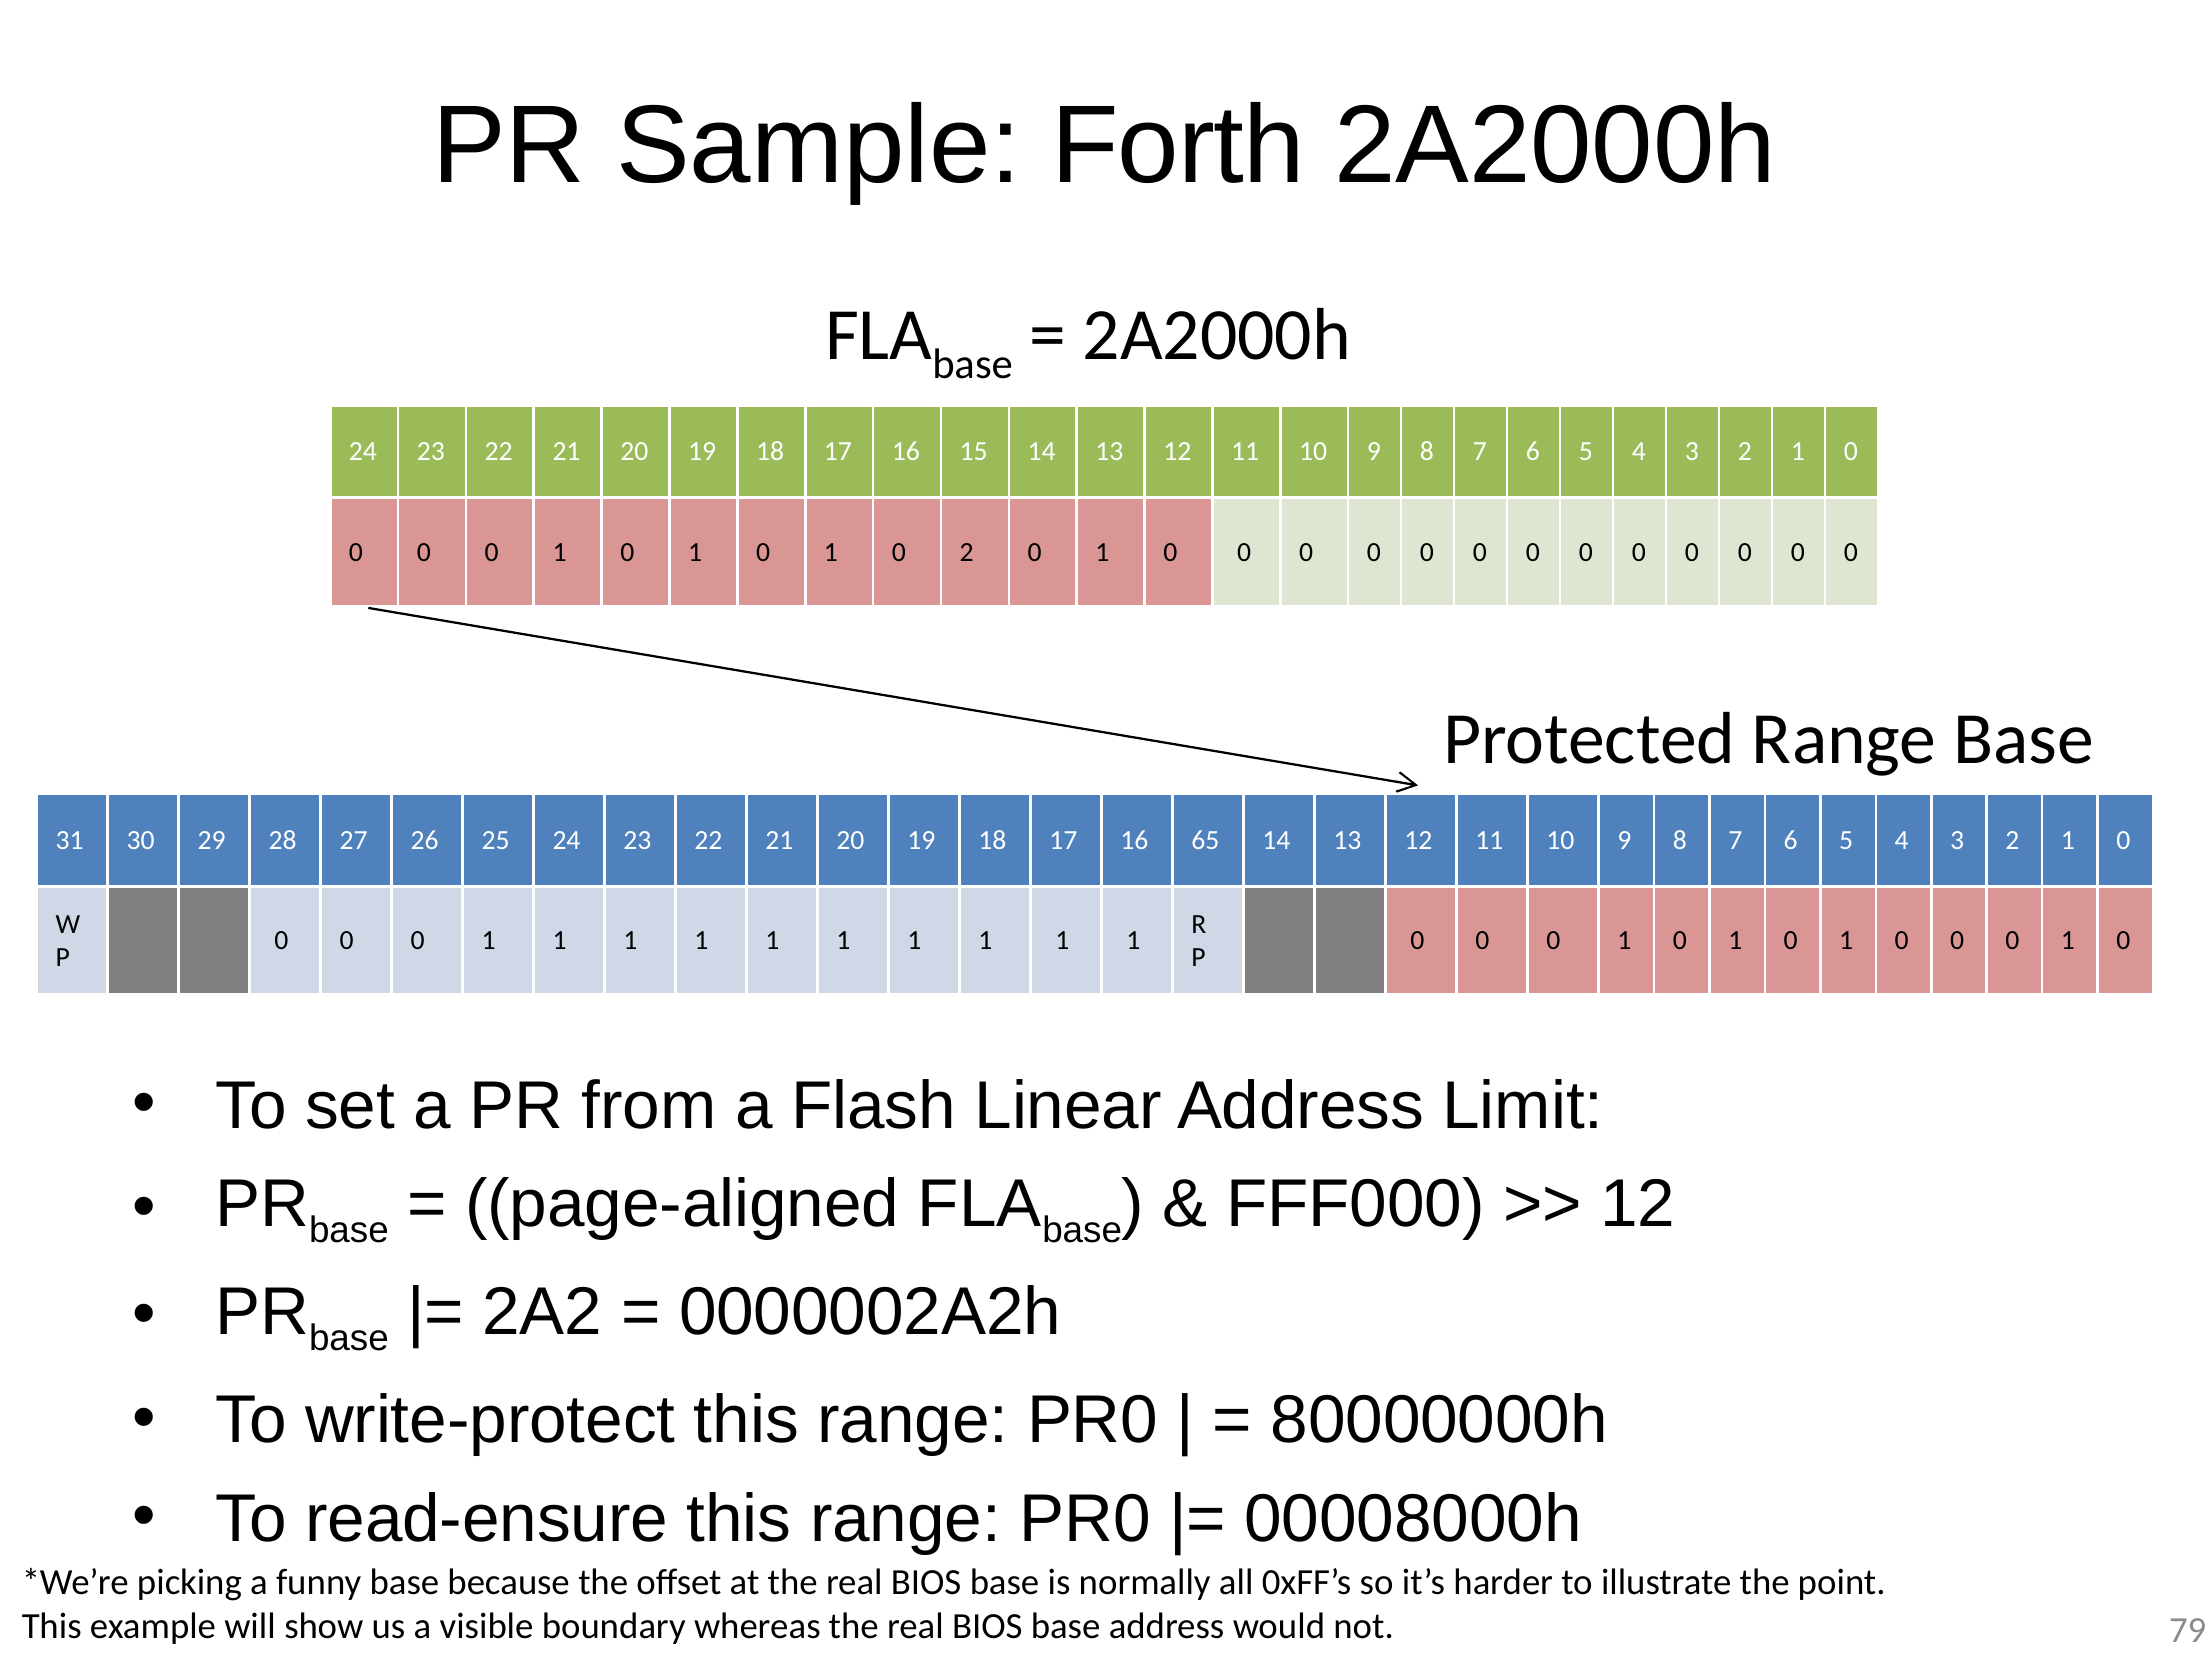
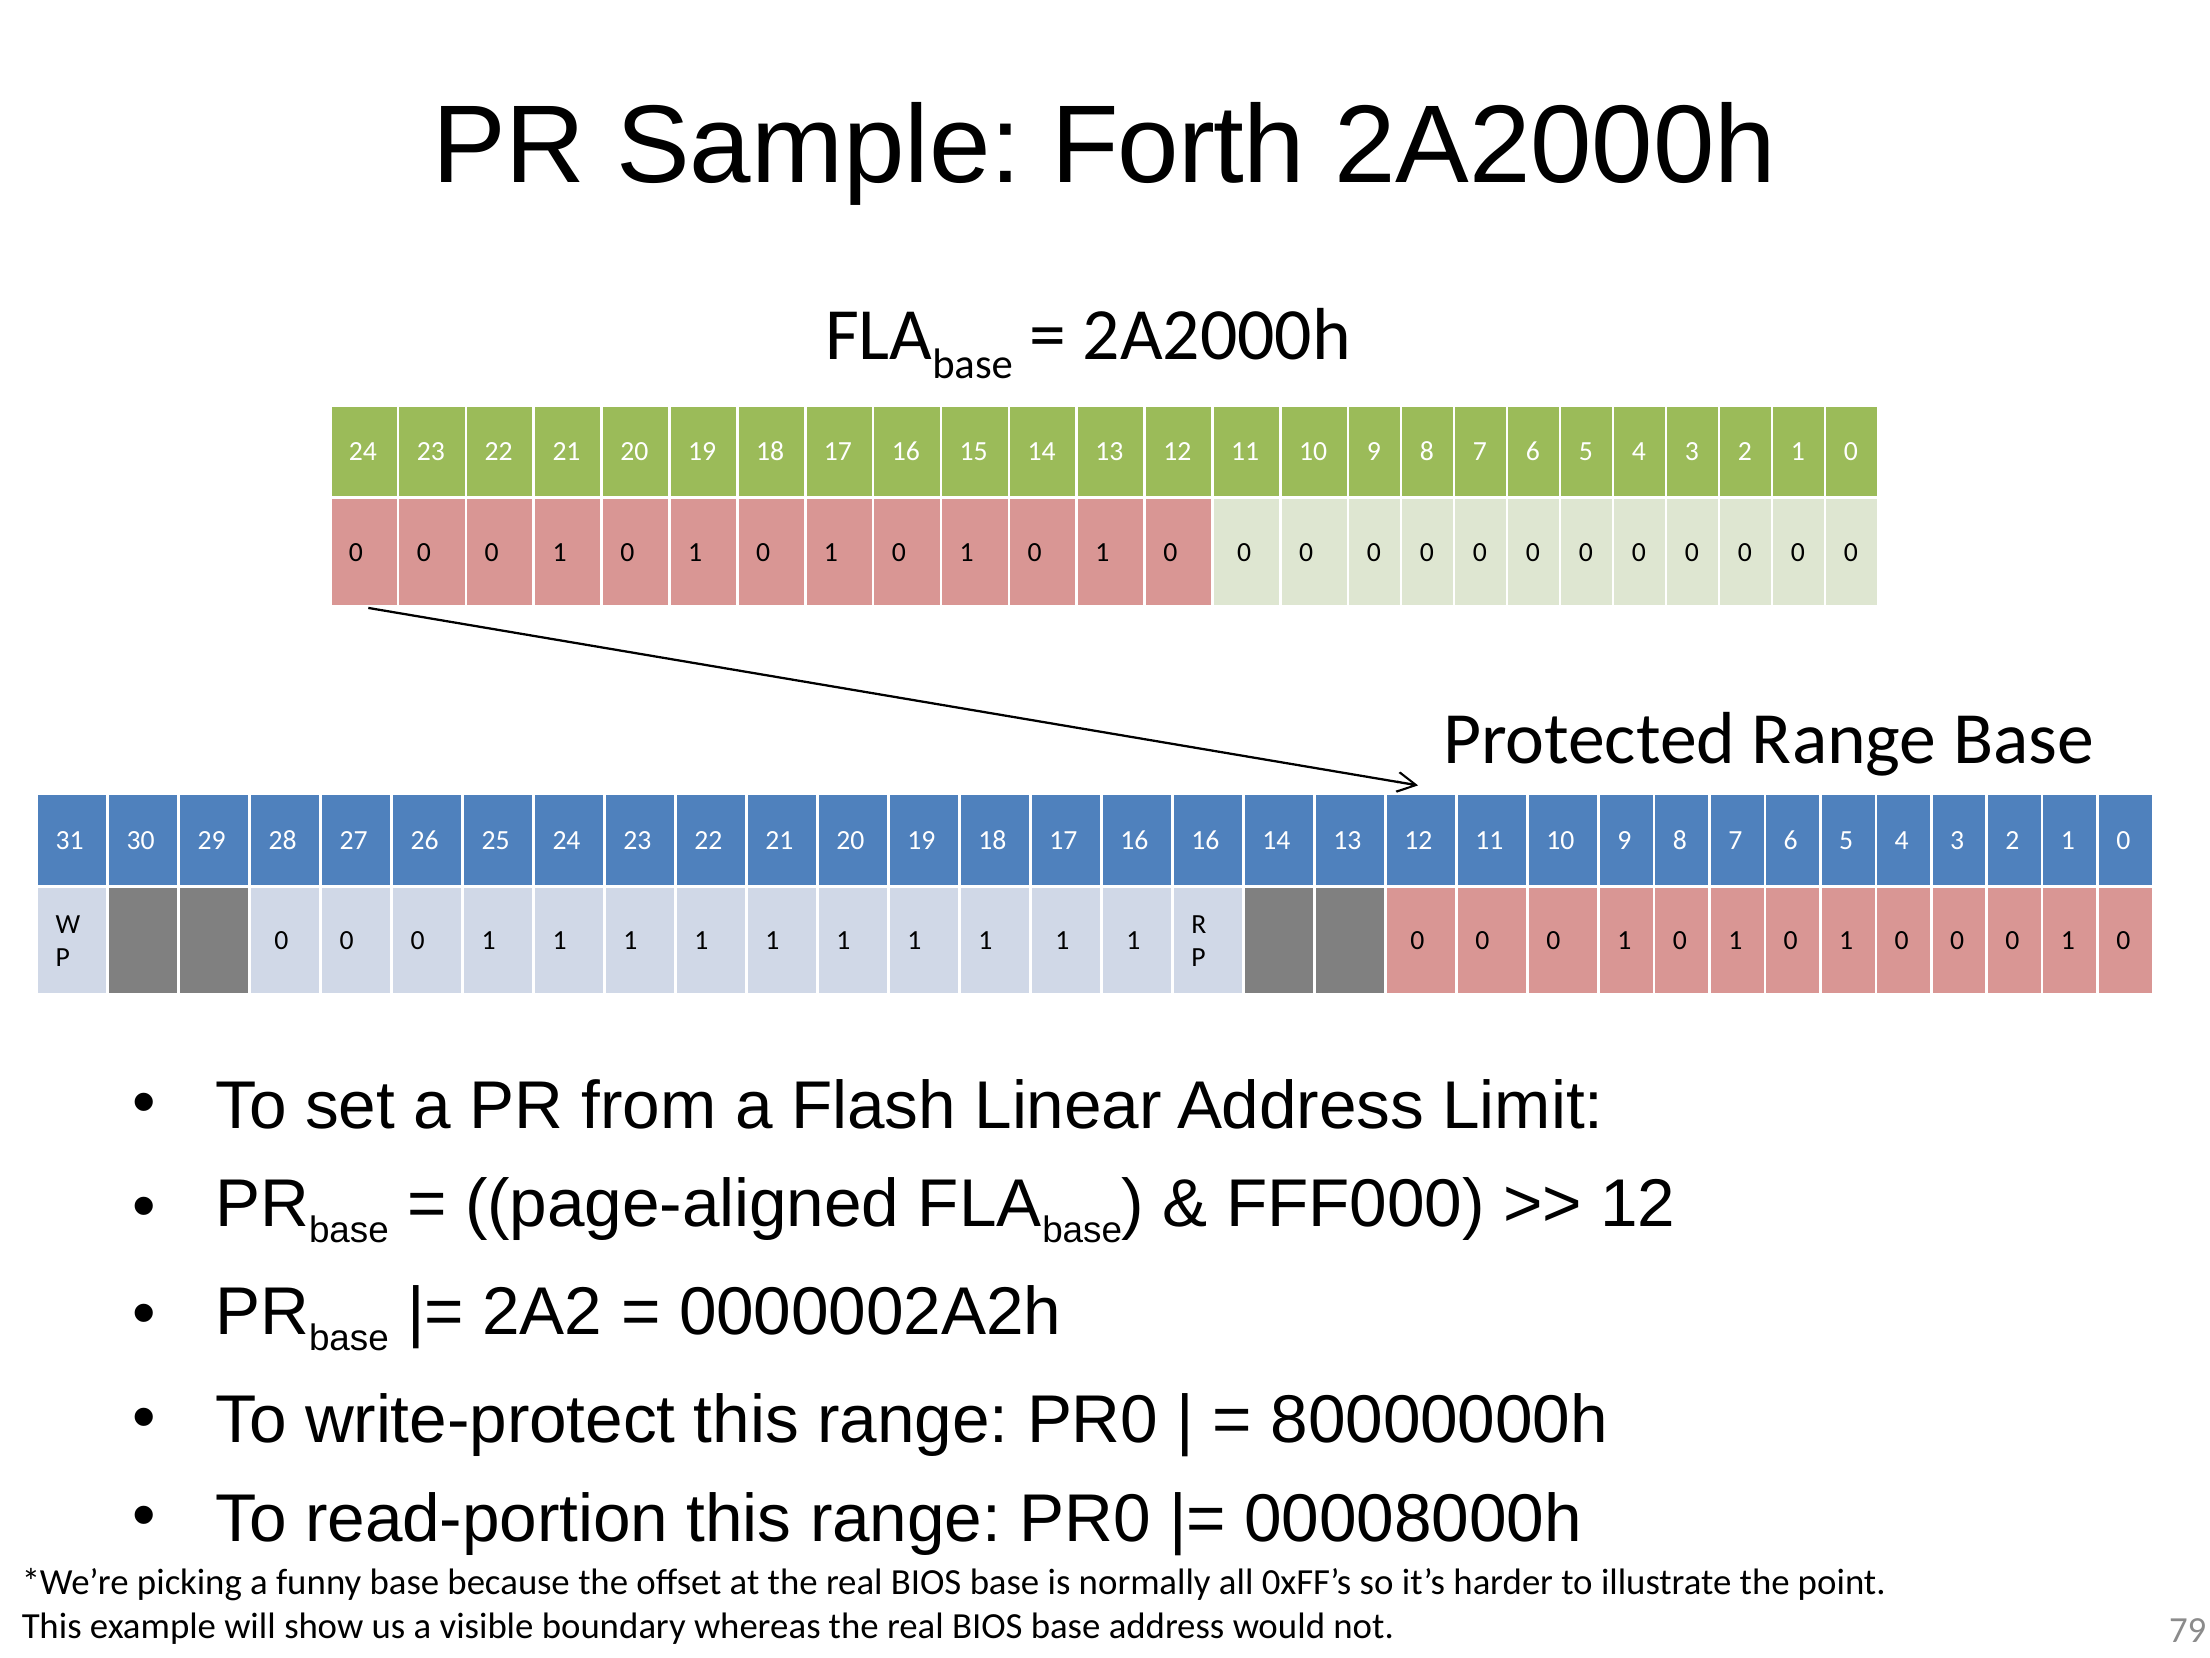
2 at (967, 552): 2 -> 1
16 65: 65 -> 16
read-ensure: read-ensure -> read-portion
